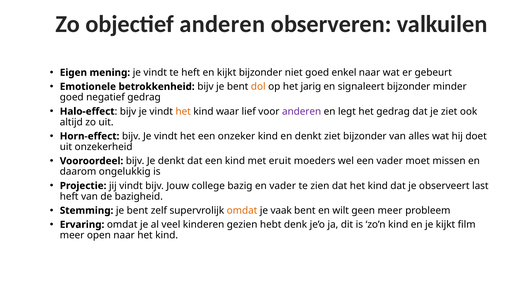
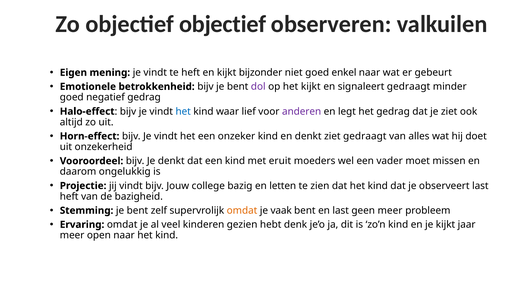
objectief anderen: anderen -> objectief
dol colour: orange -> purple
het jarig: jarig -> kijkt
signaleert bijzonder: bijzonder -> gedraagt
het at (183, 111) colour: orange -> blue
ziet bijzonder: bijzonder -> gedraagt
en vader: vader -> letten
en wilt: wilt -> last
film: film -> jaar
